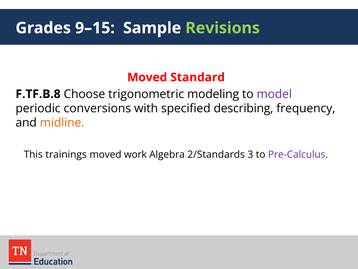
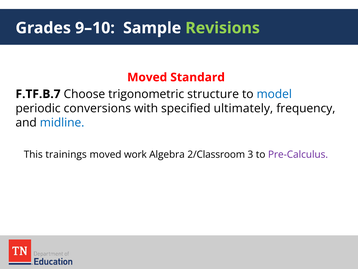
9–15: 9–15 -> 9–10
F.TF.B.8: F.TF.B.8 -> F.TF.B.7
modeling: modeling -> structure
model colour: purple -> blue
describing: describing -> ultimately
midline colour: orange -> blue
2/Standards: 2/Standards -> 2/Classroom
